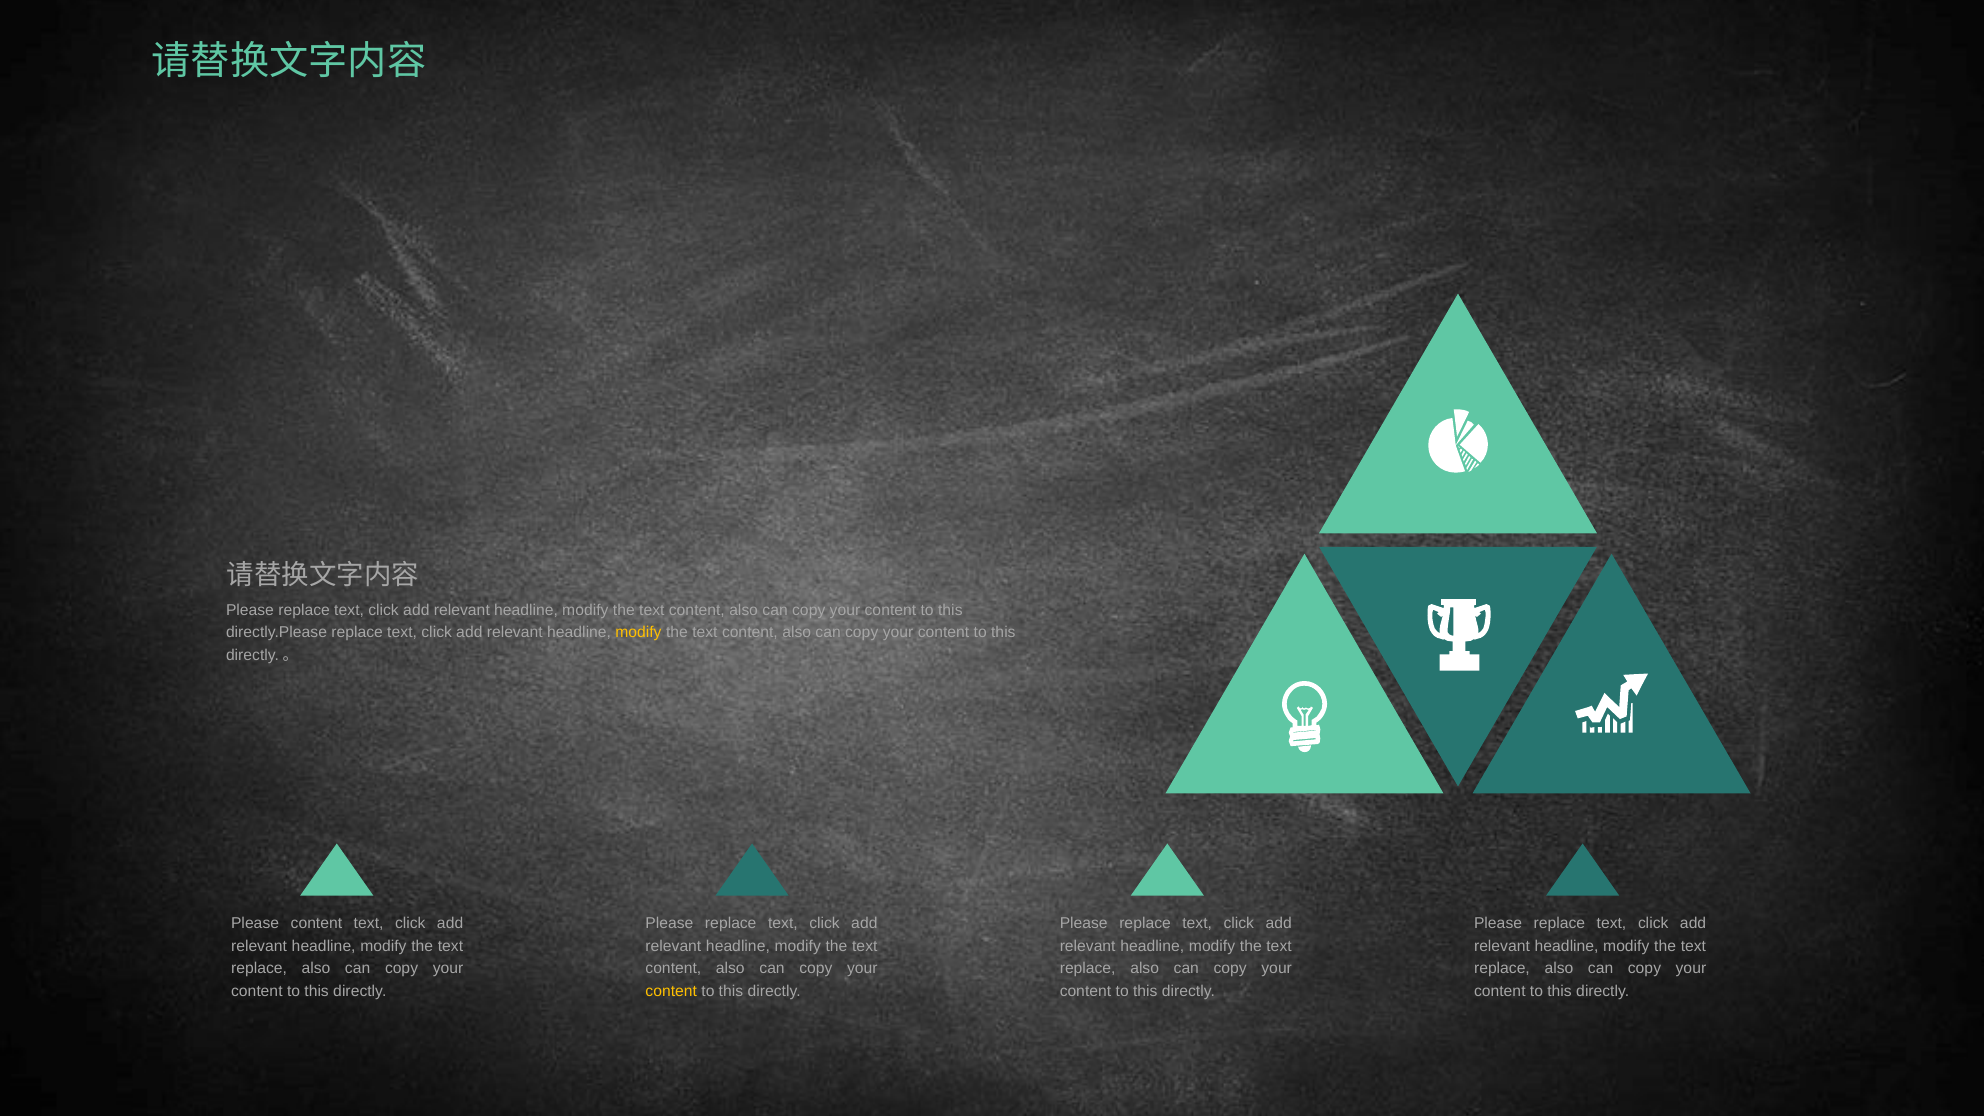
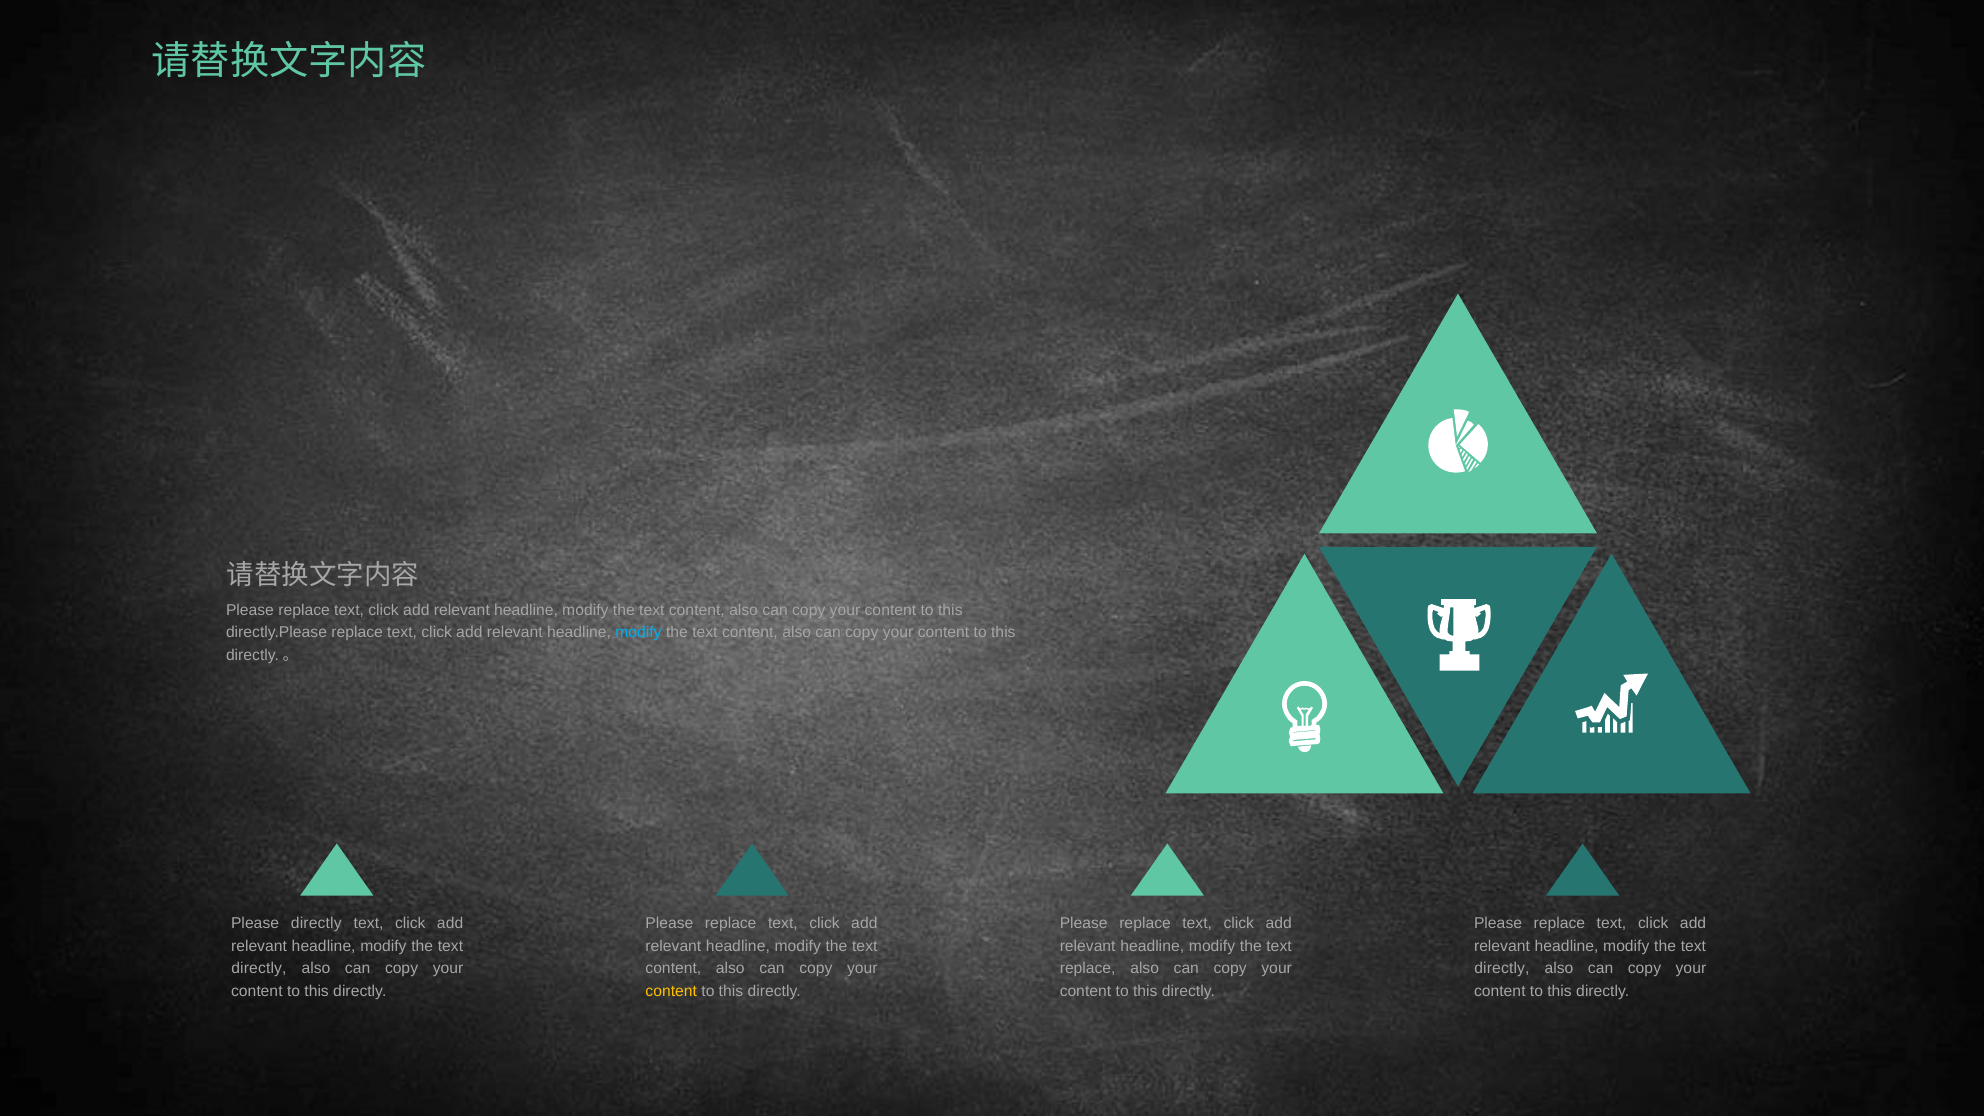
modify at (638, 633) colour: yellow -> light blue
Please content: content -> directly
replace at (259, 969): replace -> directly
replace at (1502, 969): replace -> directly
